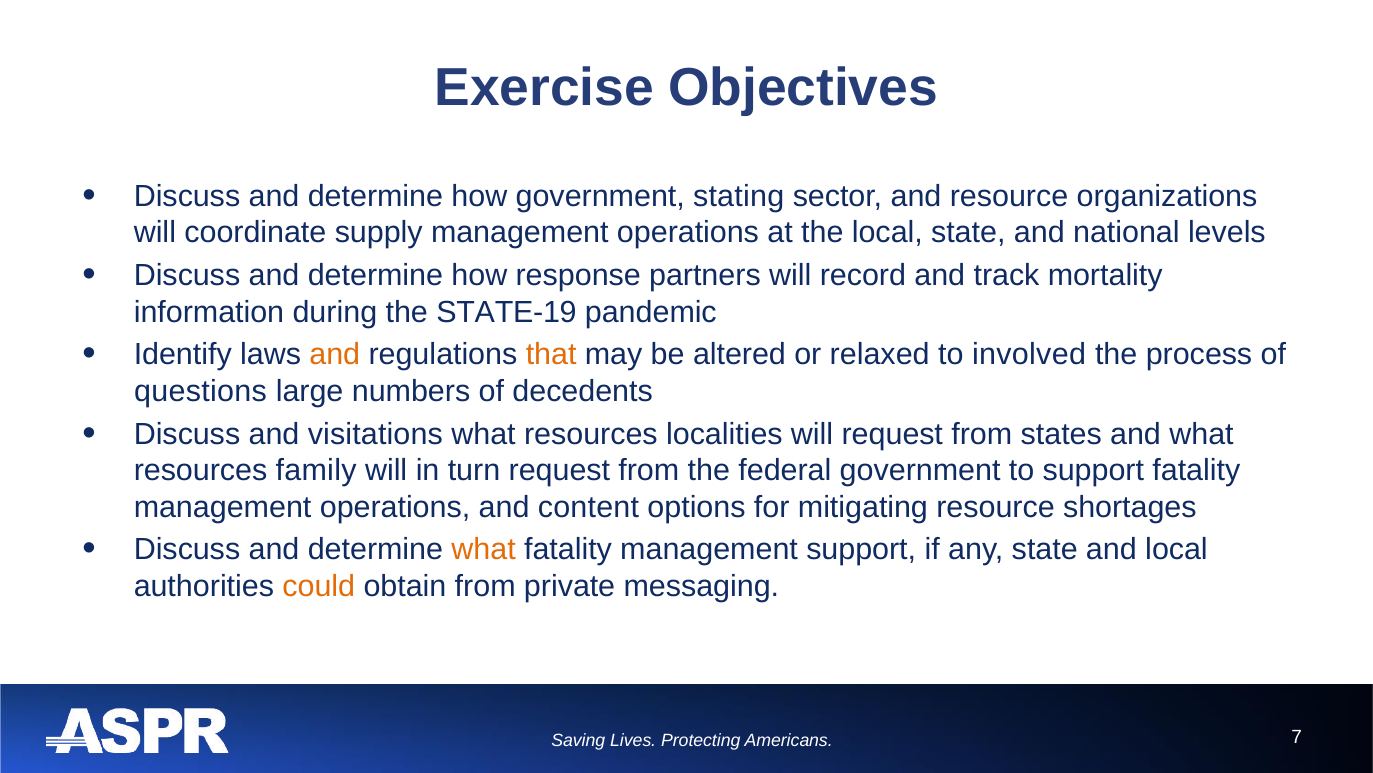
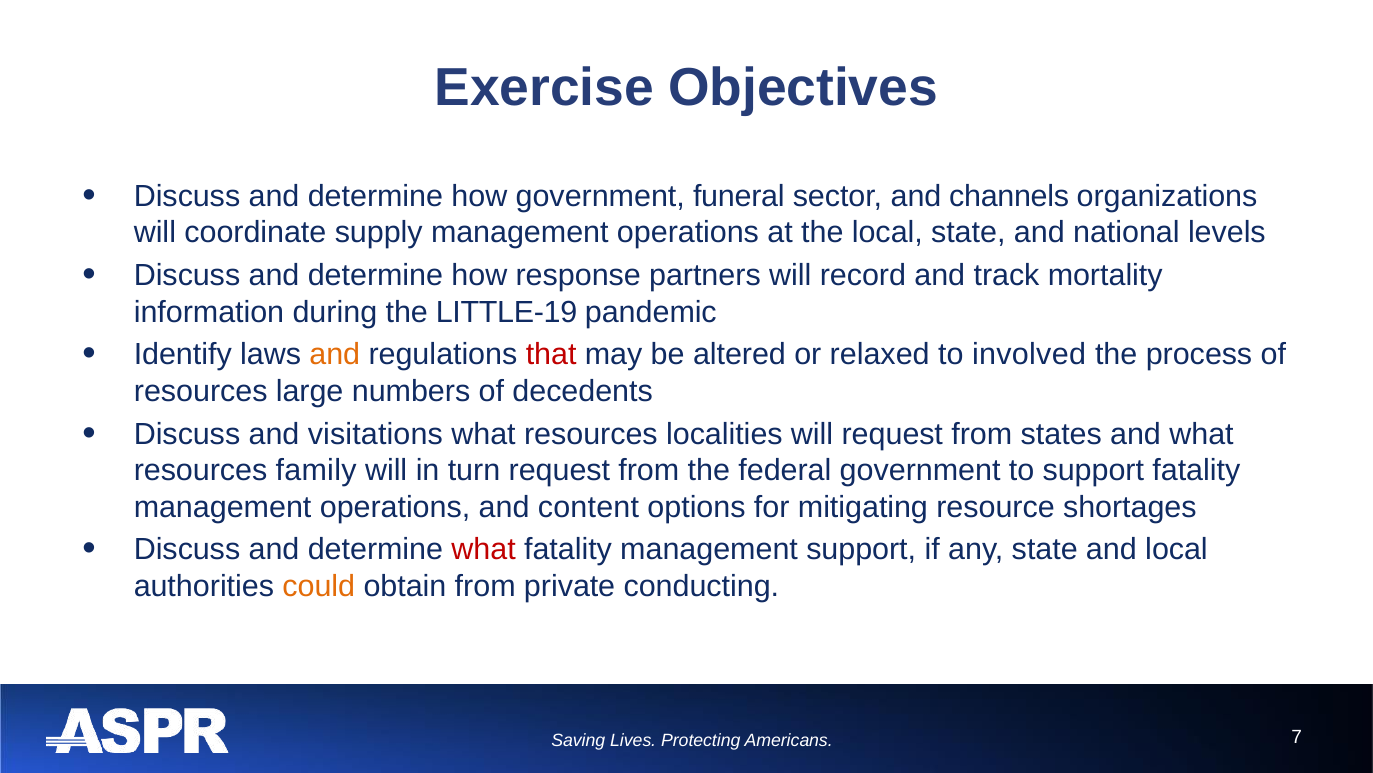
stating: stating -> funeral
and resource: resource -> channels
STATE-19: STATE-19 -> LITTLE-19
that colour: orange -> red
questions at (201, 391): questions -> resources
what at (484, 549) colour: orange -> red
messaging: messaging -> conducting
